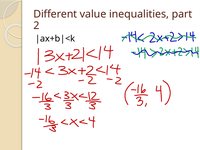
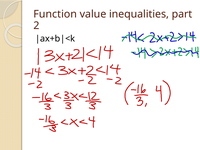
Different: Different -> Function
